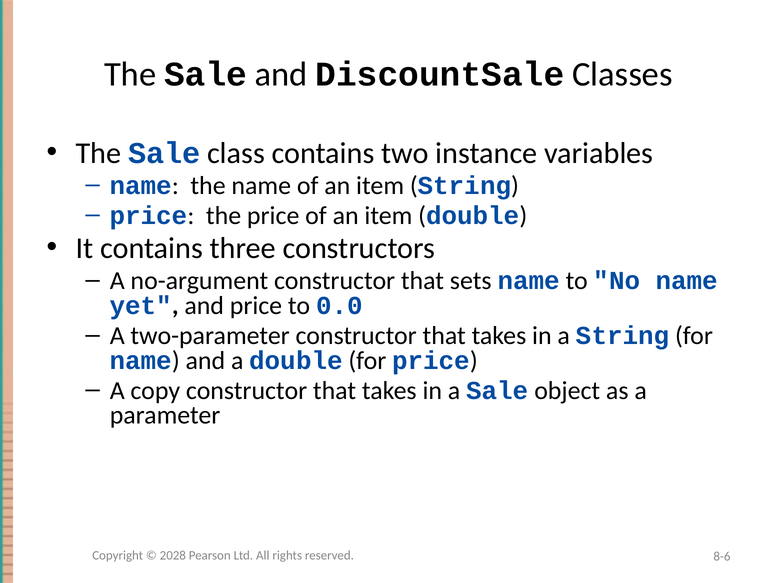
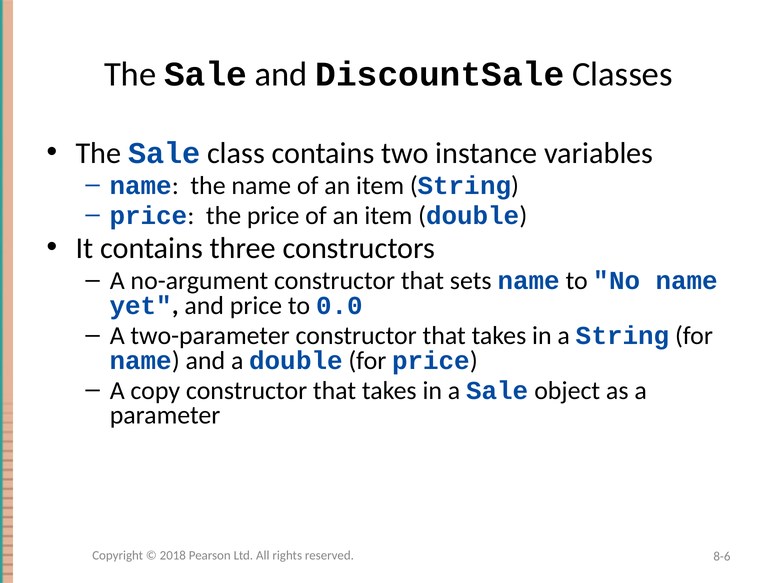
2028: 2028 -> 2018
